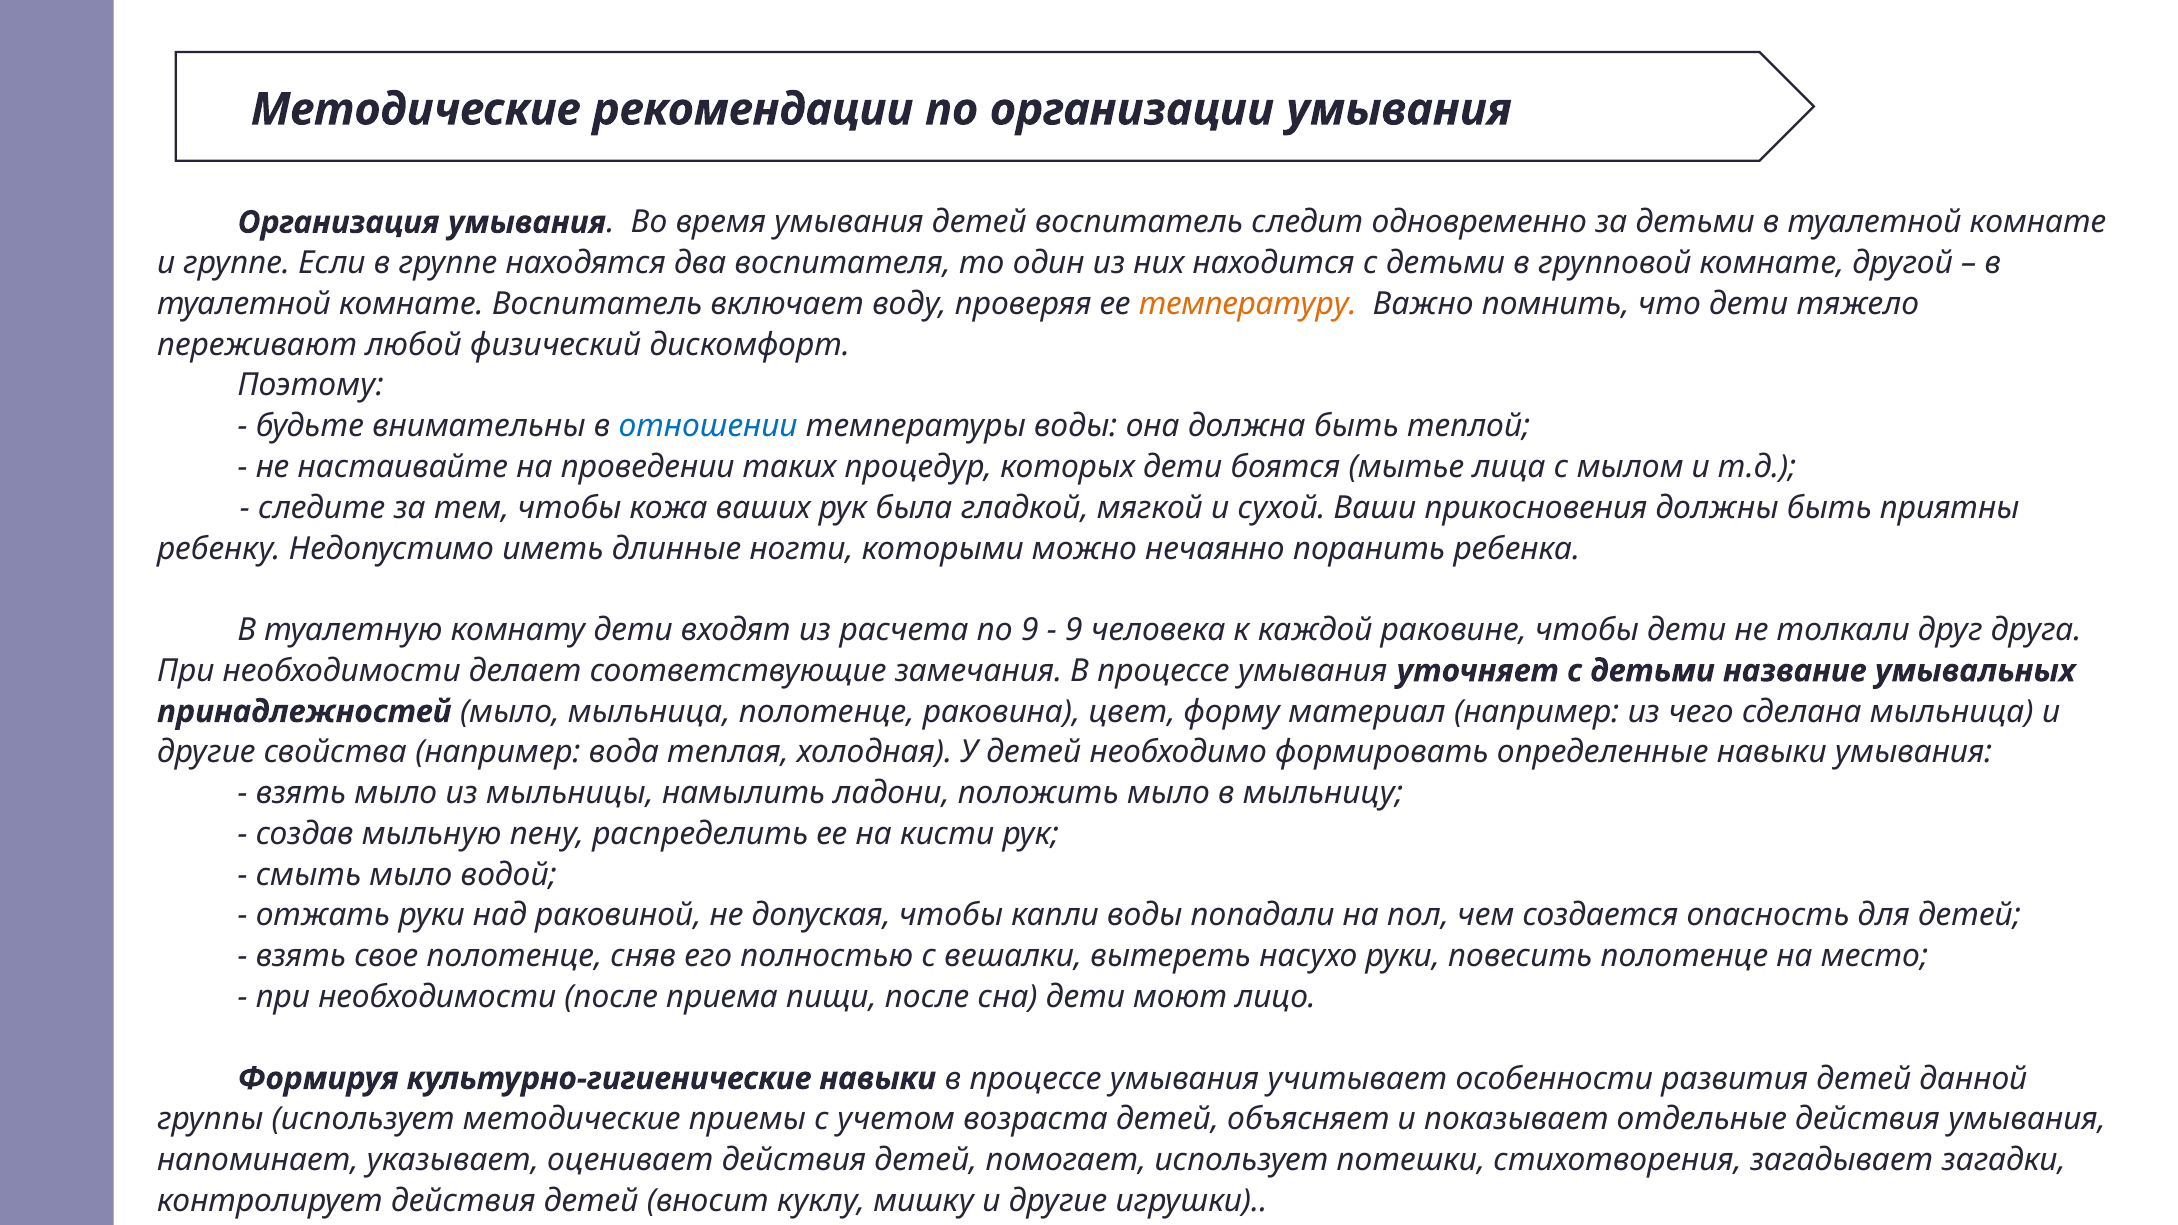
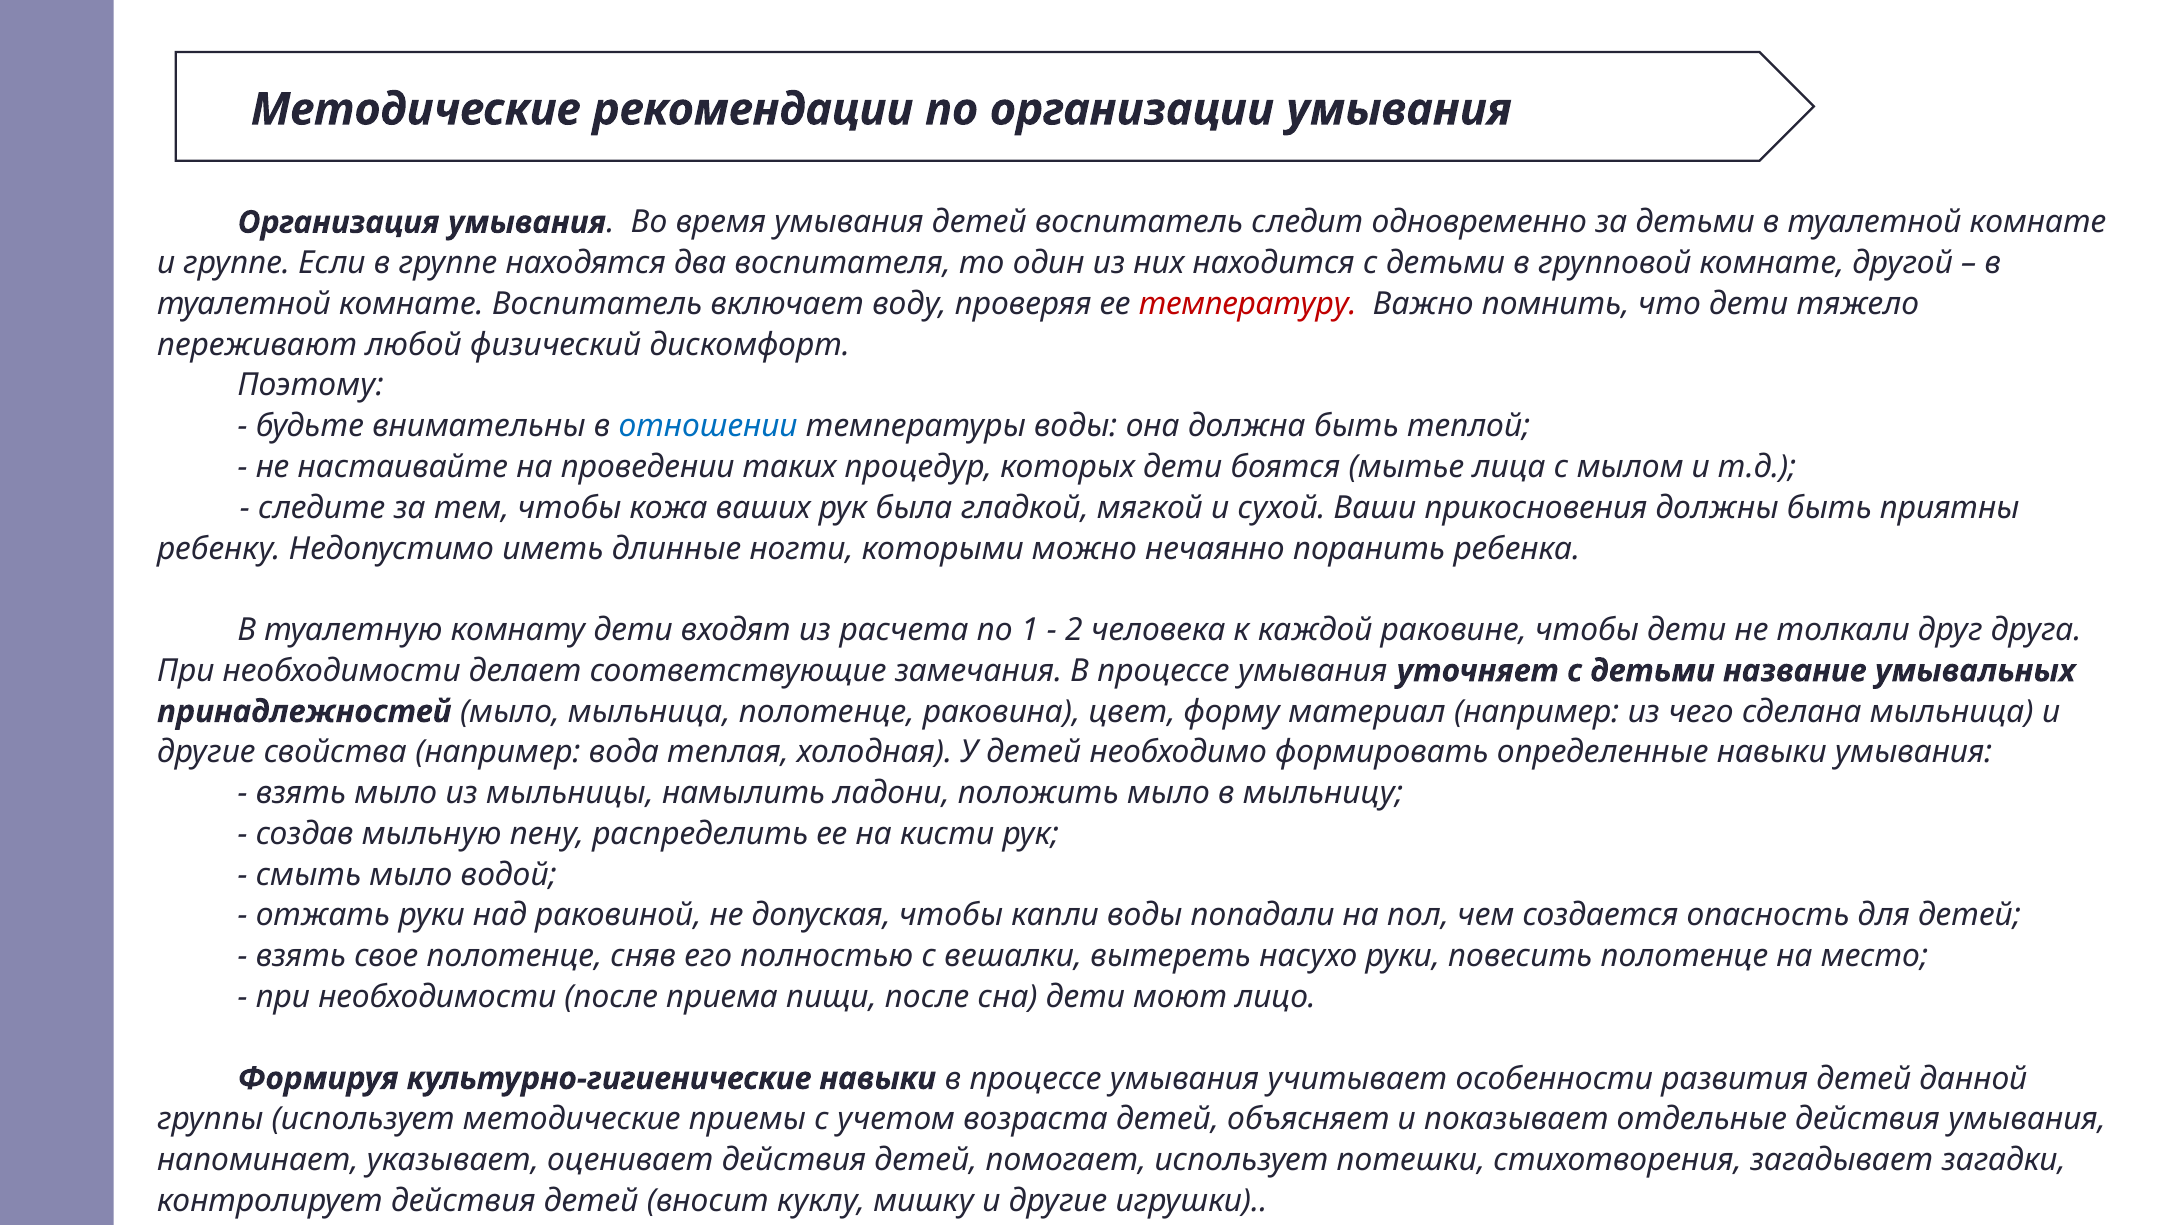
температуру colour: orange -> red
по 9: 9 -> 1
9 at (1074, 630): 9 -> 2
